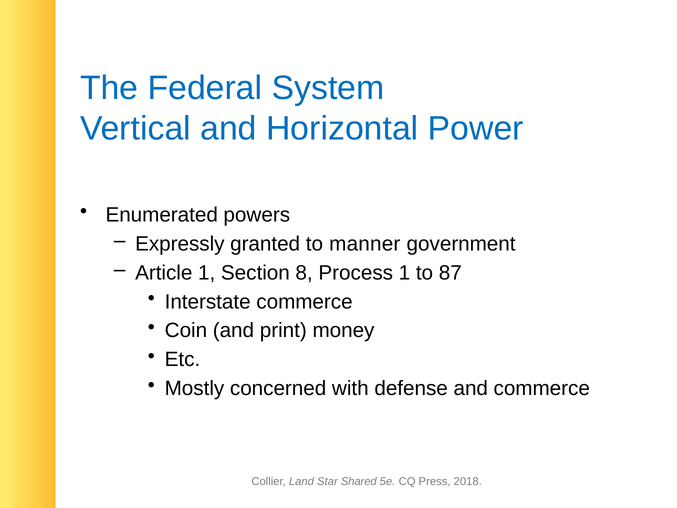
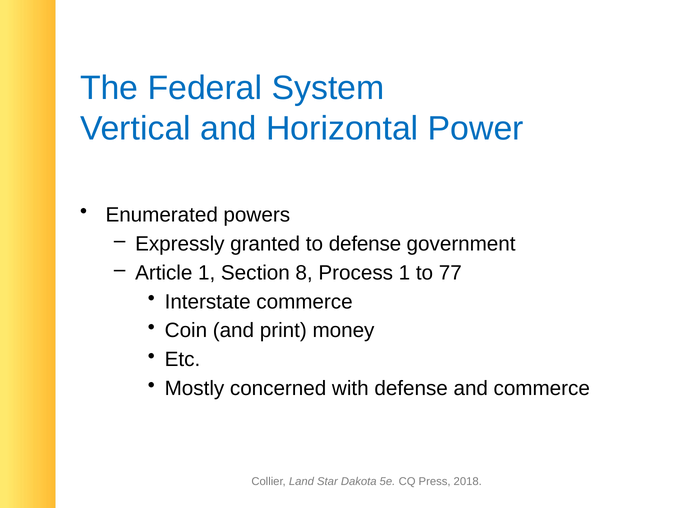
to manner: manner -> defense
87: 87 -> 77
Shared: Shared -> Dakota
